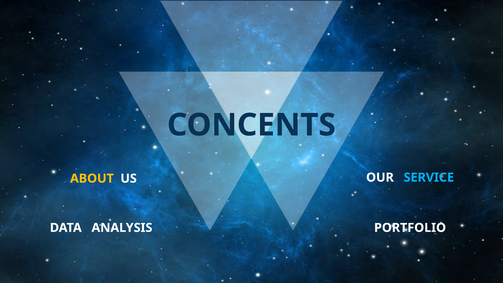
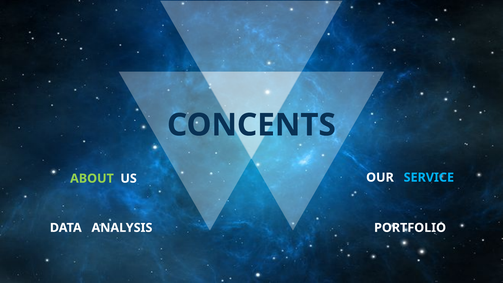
ABOUT colour: yellow -> light green
